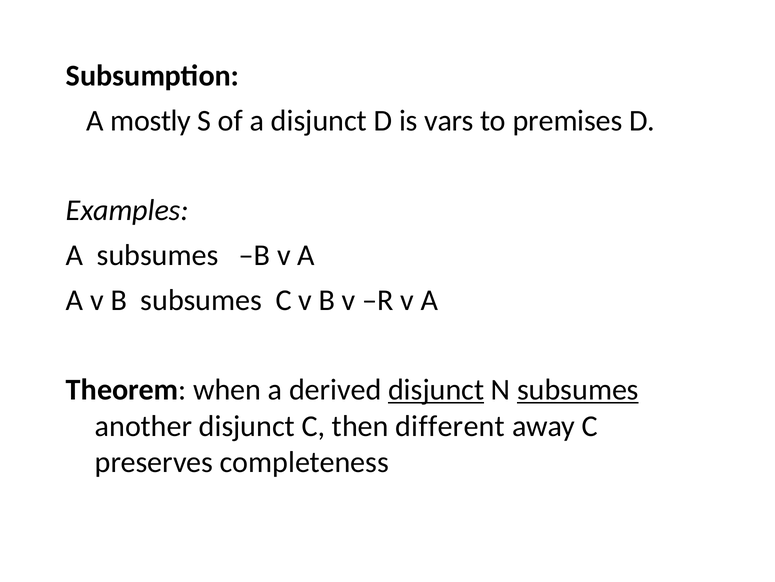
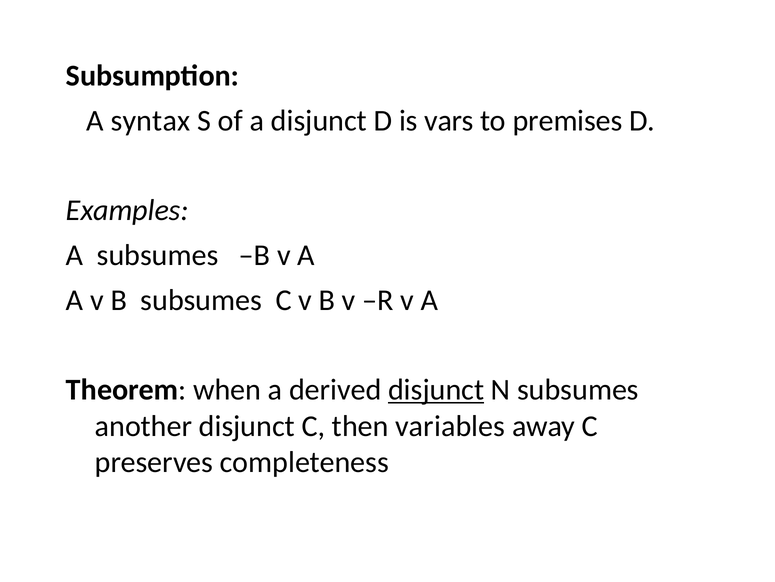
mostly: mostly -> syntax
subsumes at (578, 389) underline: present -> none
different: different -> variables
